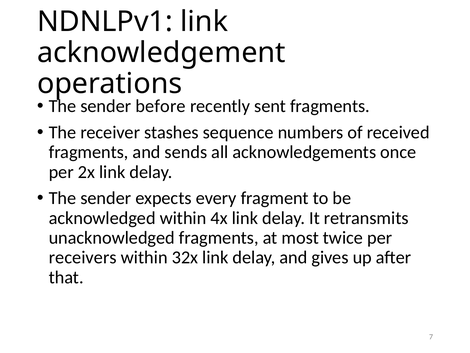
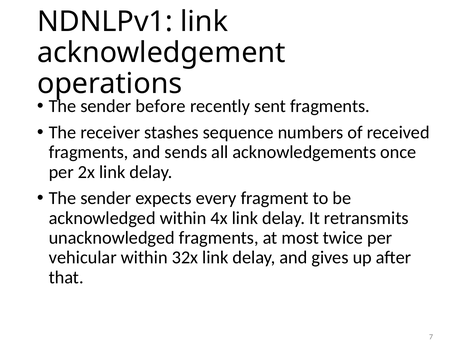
receivers: receivers -> vehicular
